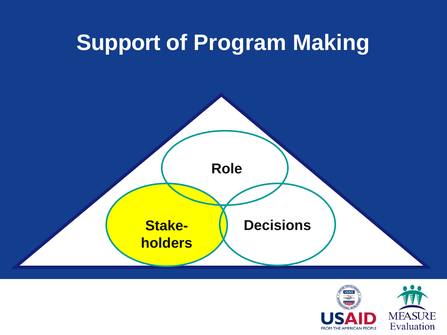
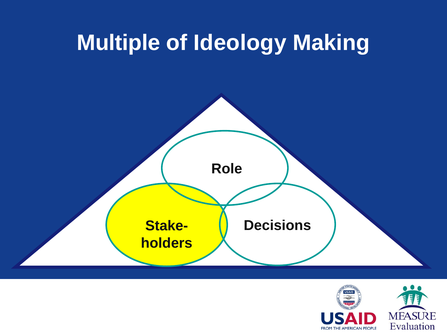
Support: Support -> Multiple
Program: Program -> Ideology
